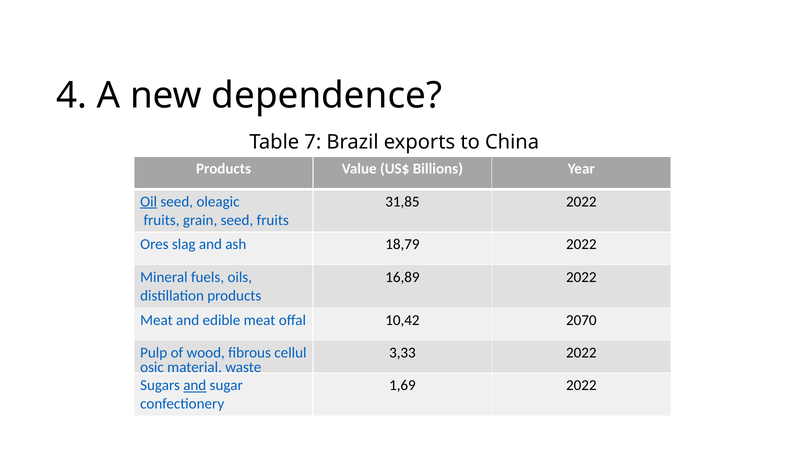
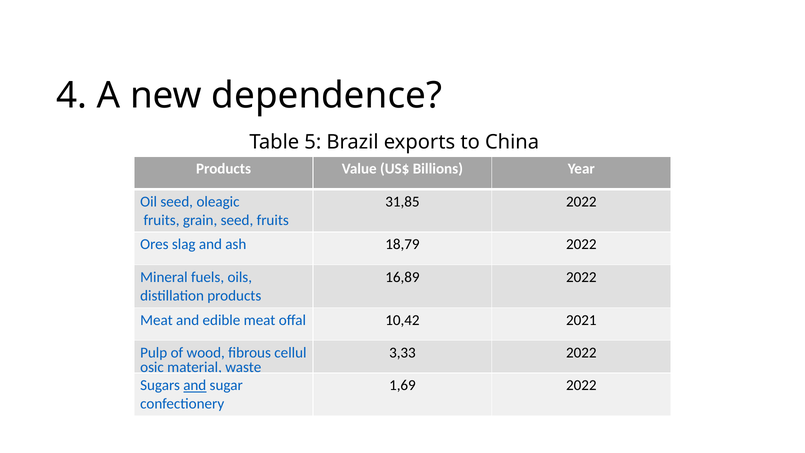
7: 7 -> 5
Oil underline: present -> none
2070: 2070 -> 2021
